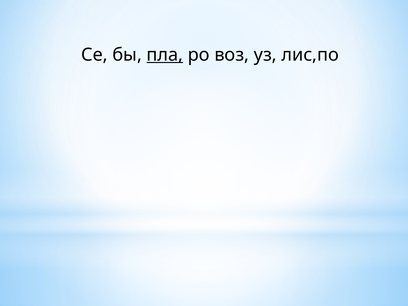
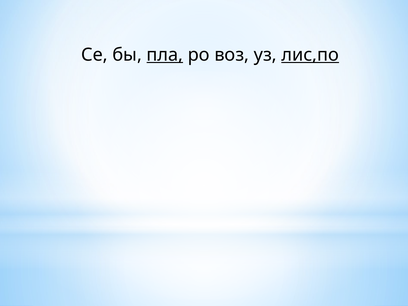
лис,по underline: none -> present
